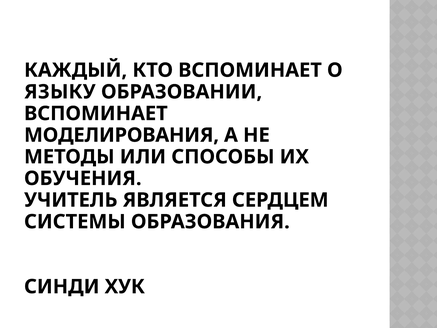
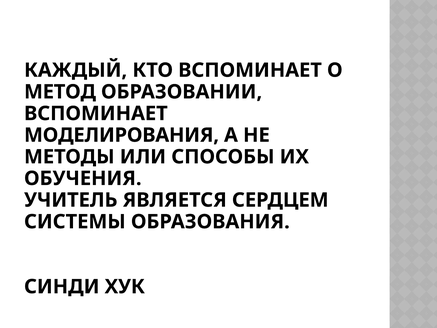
ЯЗЫКУ: ЯЗЫКУ -> МЕТОД
